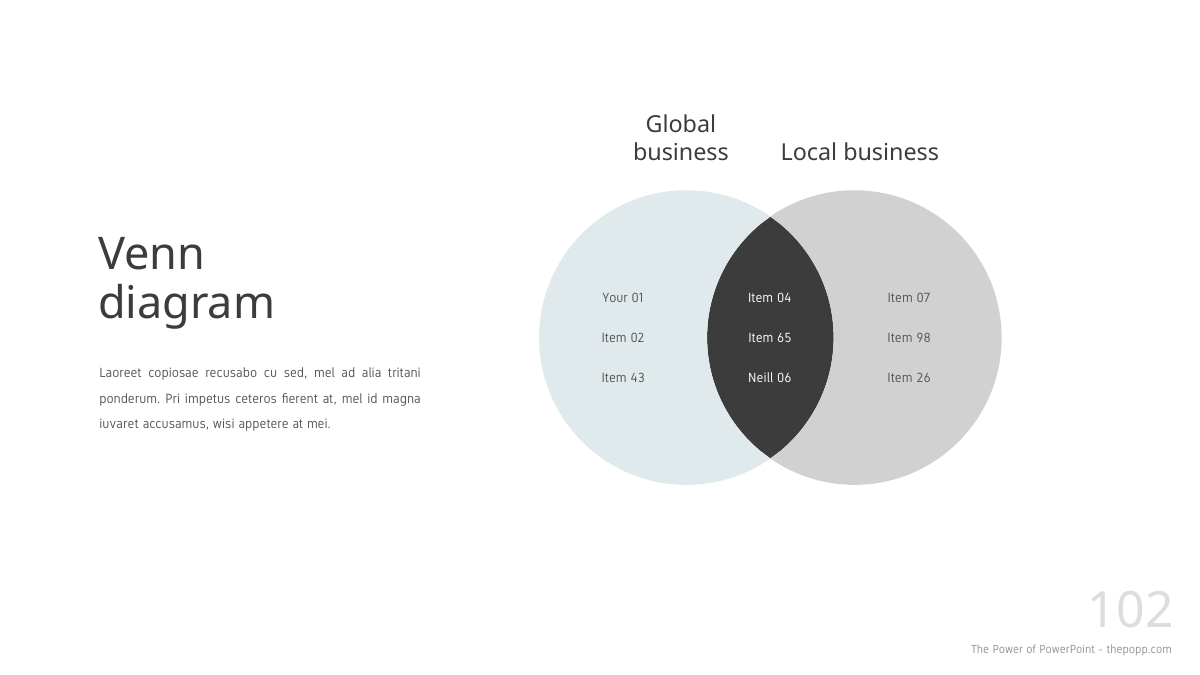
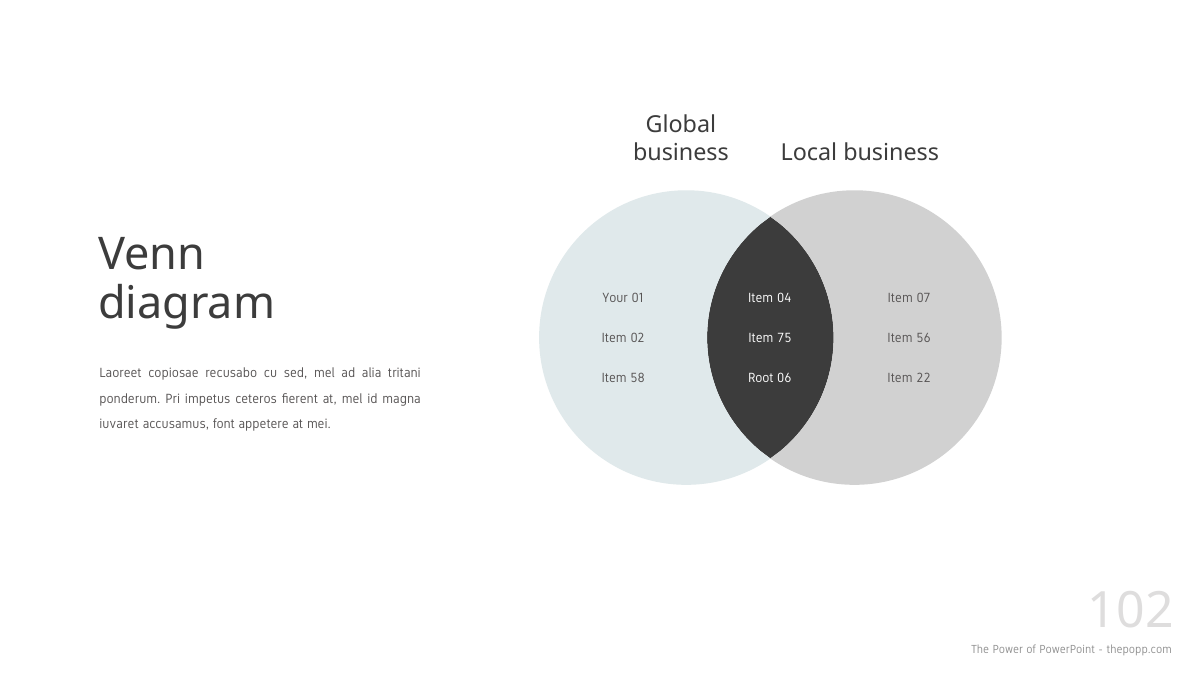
65: 65 -> 75
98: 98 -> 56
43: 43 -> 58
Neill: Neill -> Root
26: 26 -> 22
wisi: wisi -> font
